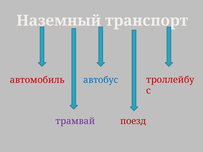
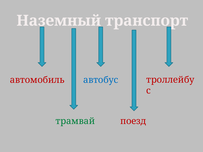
трамвай colour: purple -> green
